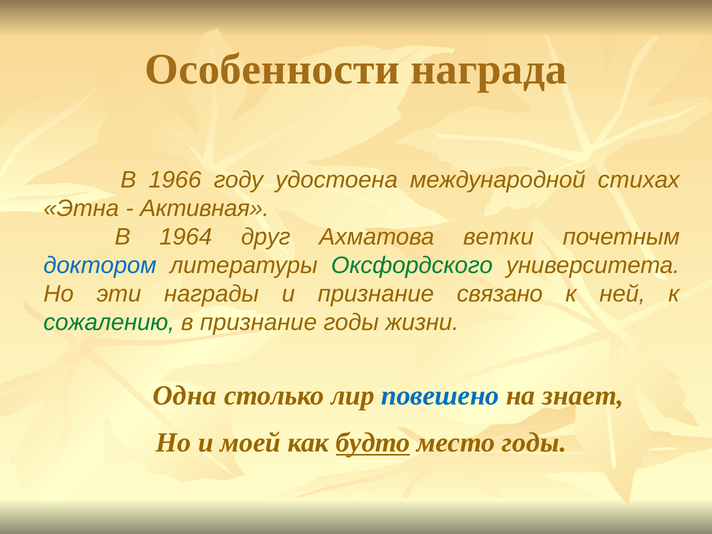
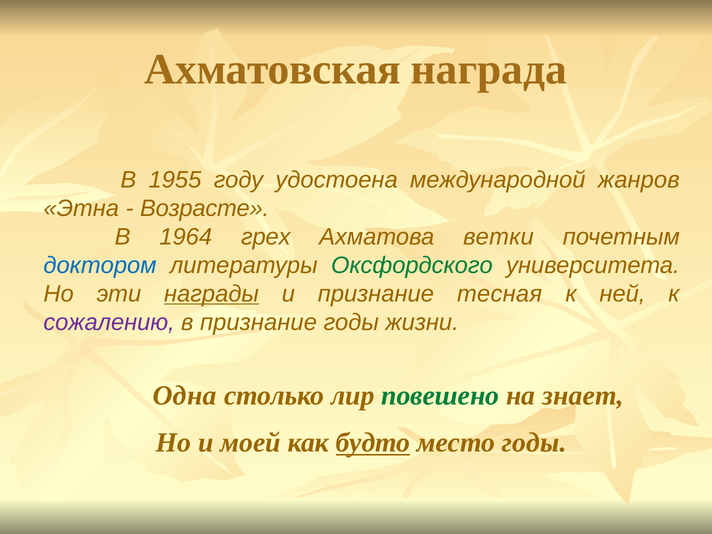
Особенности: Особенности -> Ахматовская
1966: 1966 -> 1955
стихах: стихах -> жанров
Активная: Активная -> Возрасте
друг: друг -> грех
награды underline: none -> present
связано: связано -> тесная
сожалению colour: green -> purple
повешено colour: blue -> green
